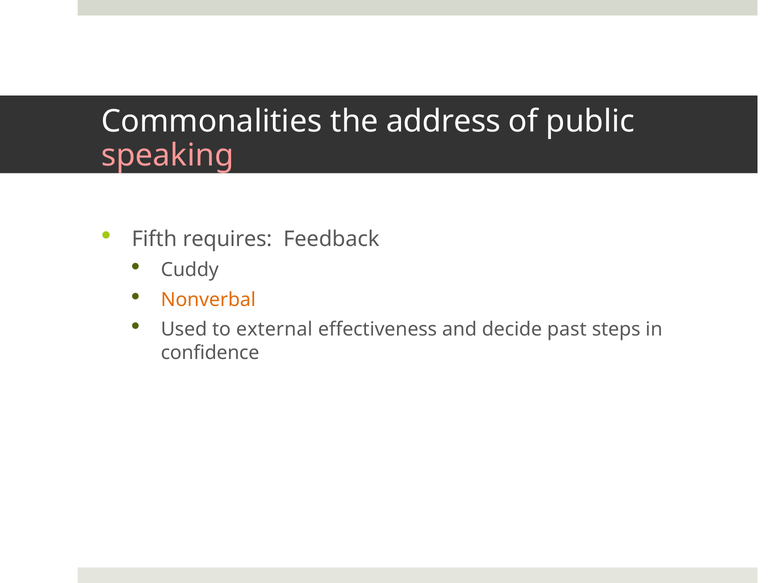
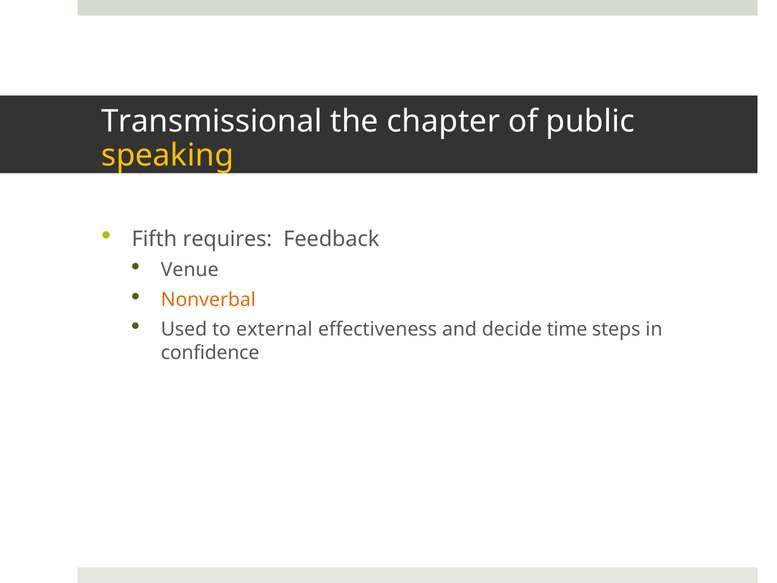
Commonalities: Commonalities -> Transmissional
address: address -> chapter
speaking colour: pink -> yellow
Cuddy: Cuddy -> Venue
past: past -> time
